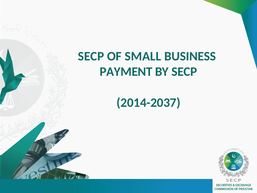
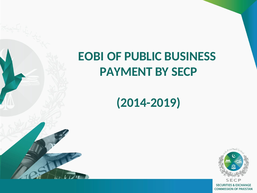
SECP at (91, 56): SECP -> EOBI
SMALL: SMALL -> PUBLIC
2014-2037: 2014-2037 -> 2014-2019
